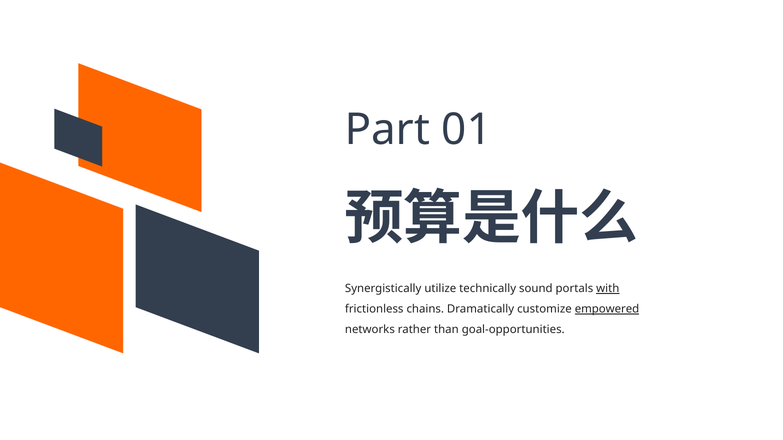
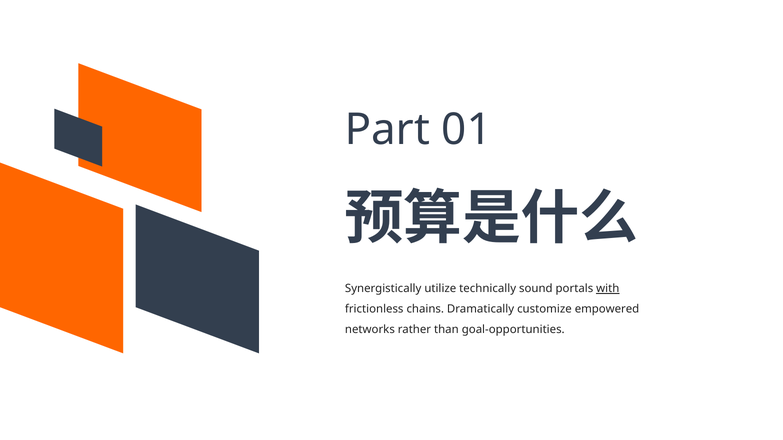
empowered underline: present -> none
